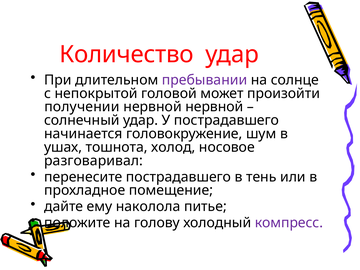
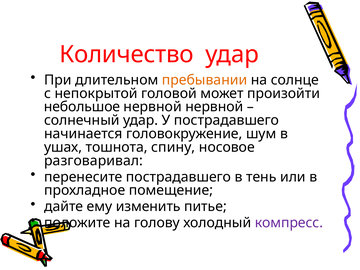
пребывании colour: purple -> orange
получении: получении -> небольшое
холод: холод -> спину
наколола: наколола -> изменить
